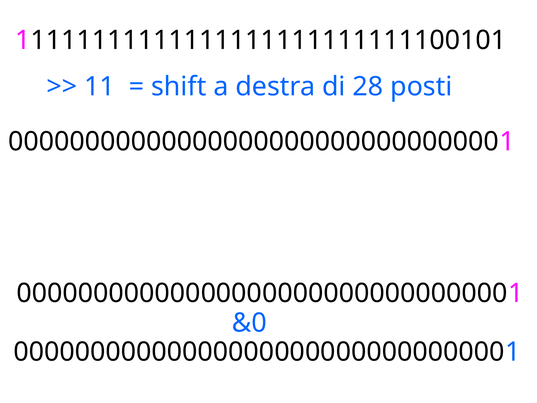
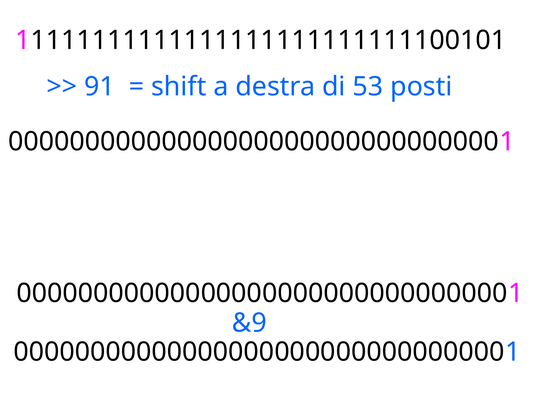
11: 11 -> 91
28: 28 -> 53
&0: &0 -> &9
